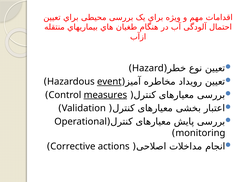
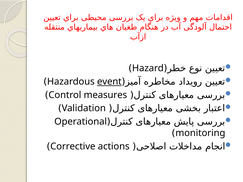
measures underline: present -> none
